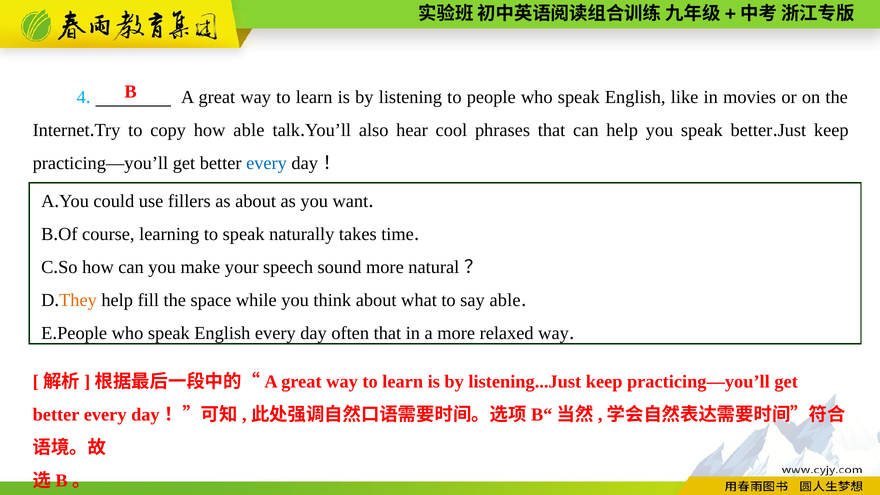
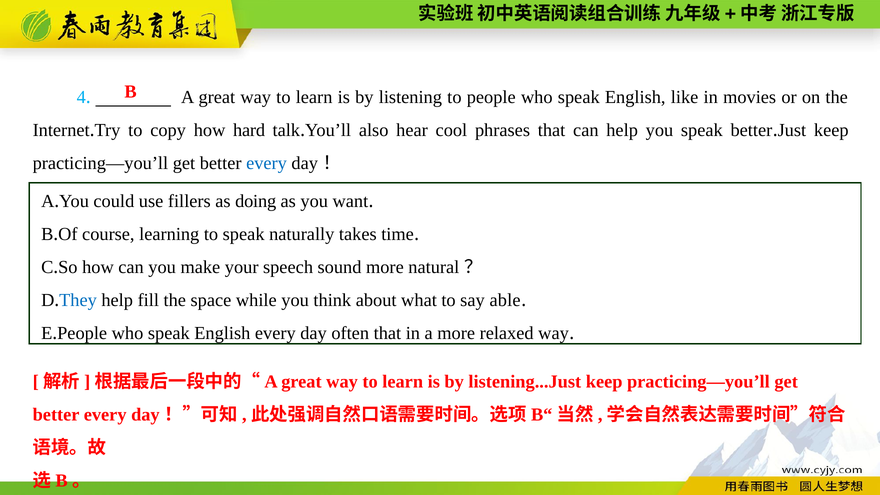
how able: able -> hard
as about: about -> doing
They colour: orange -> blue
